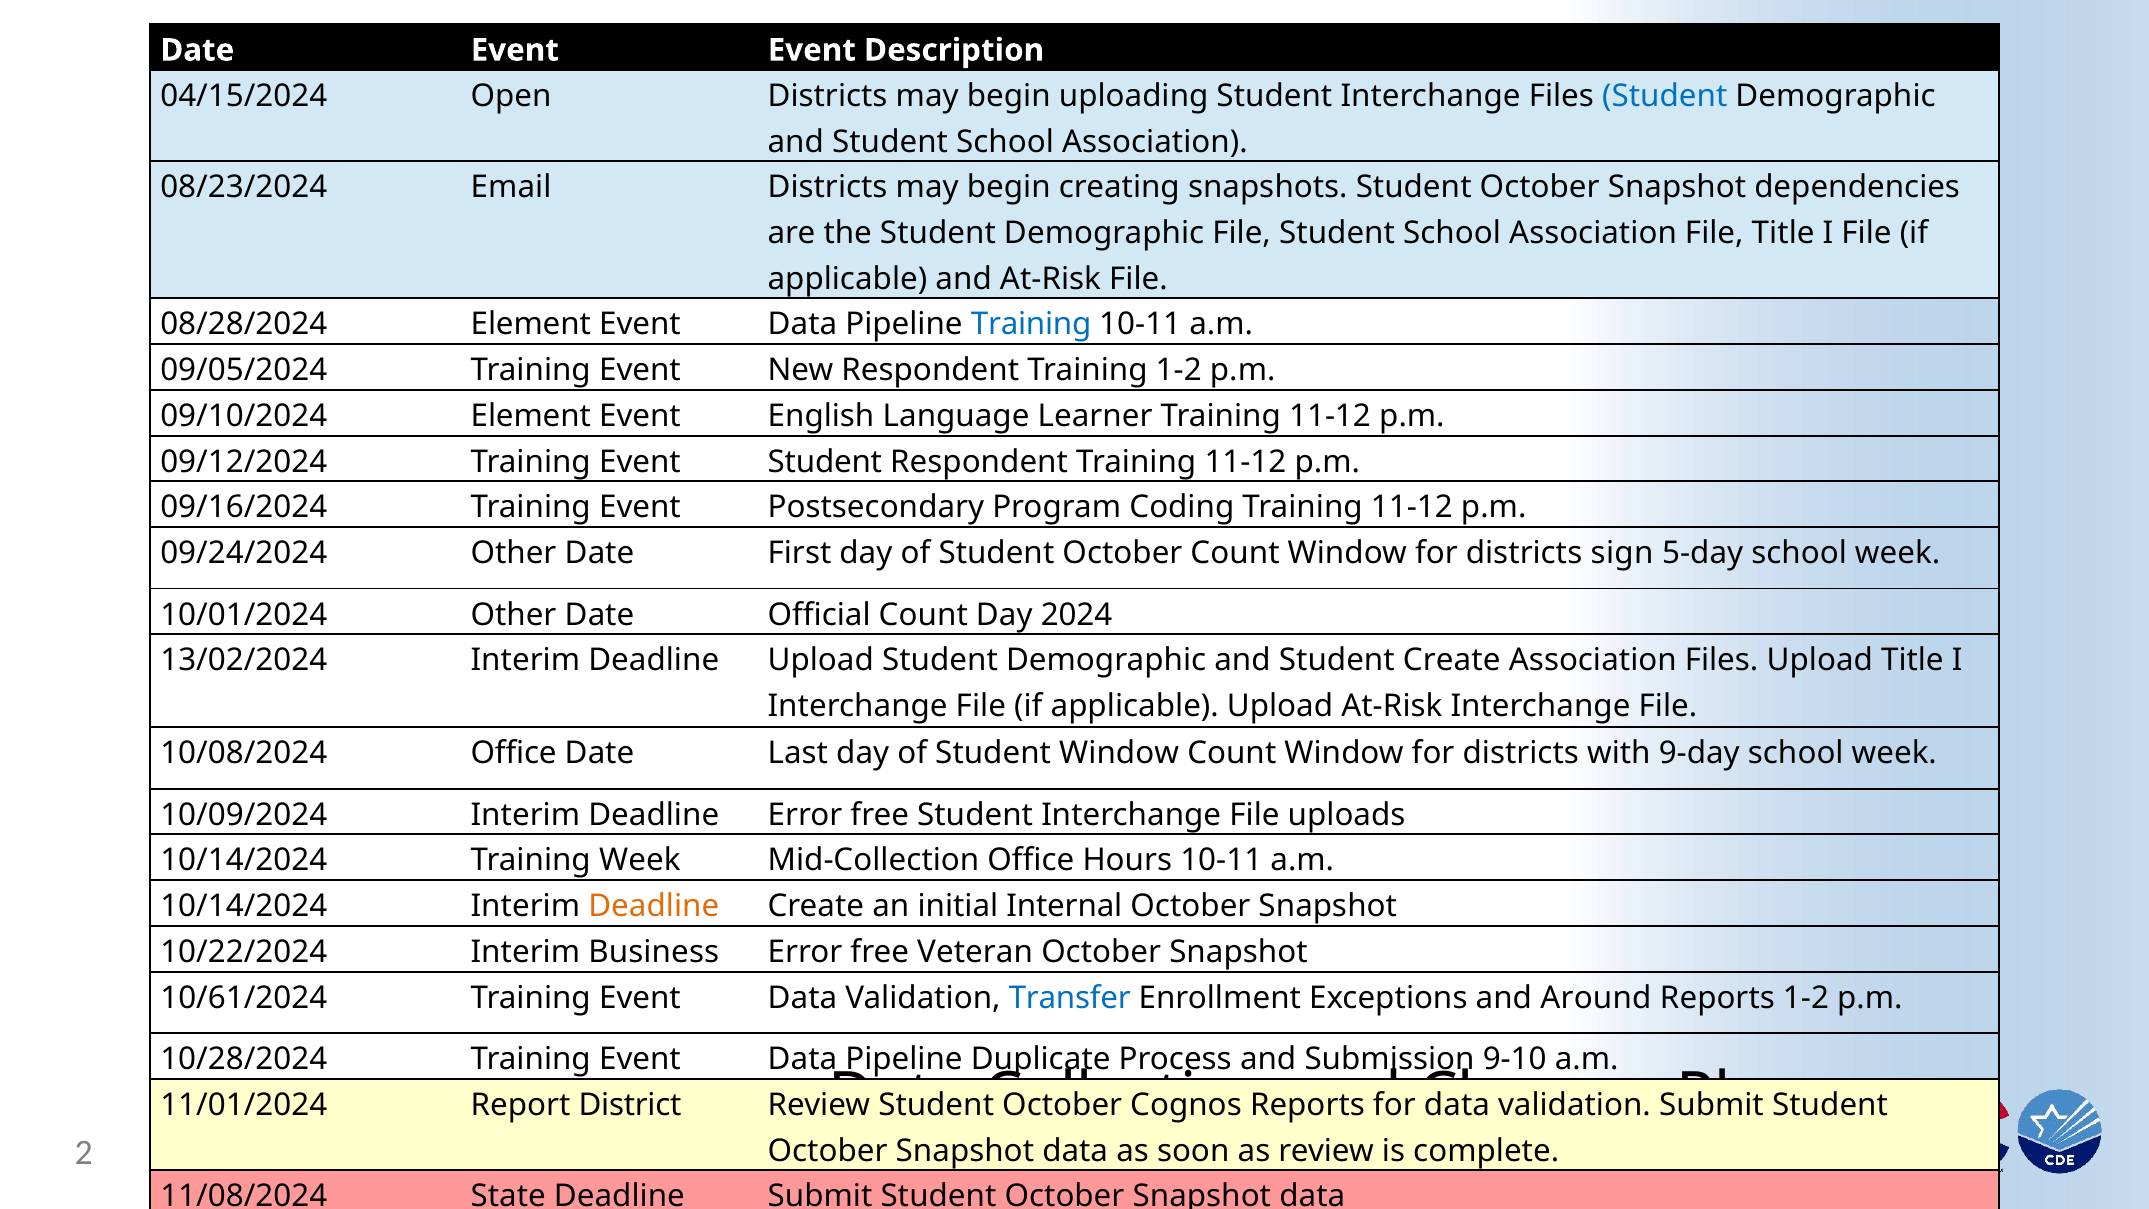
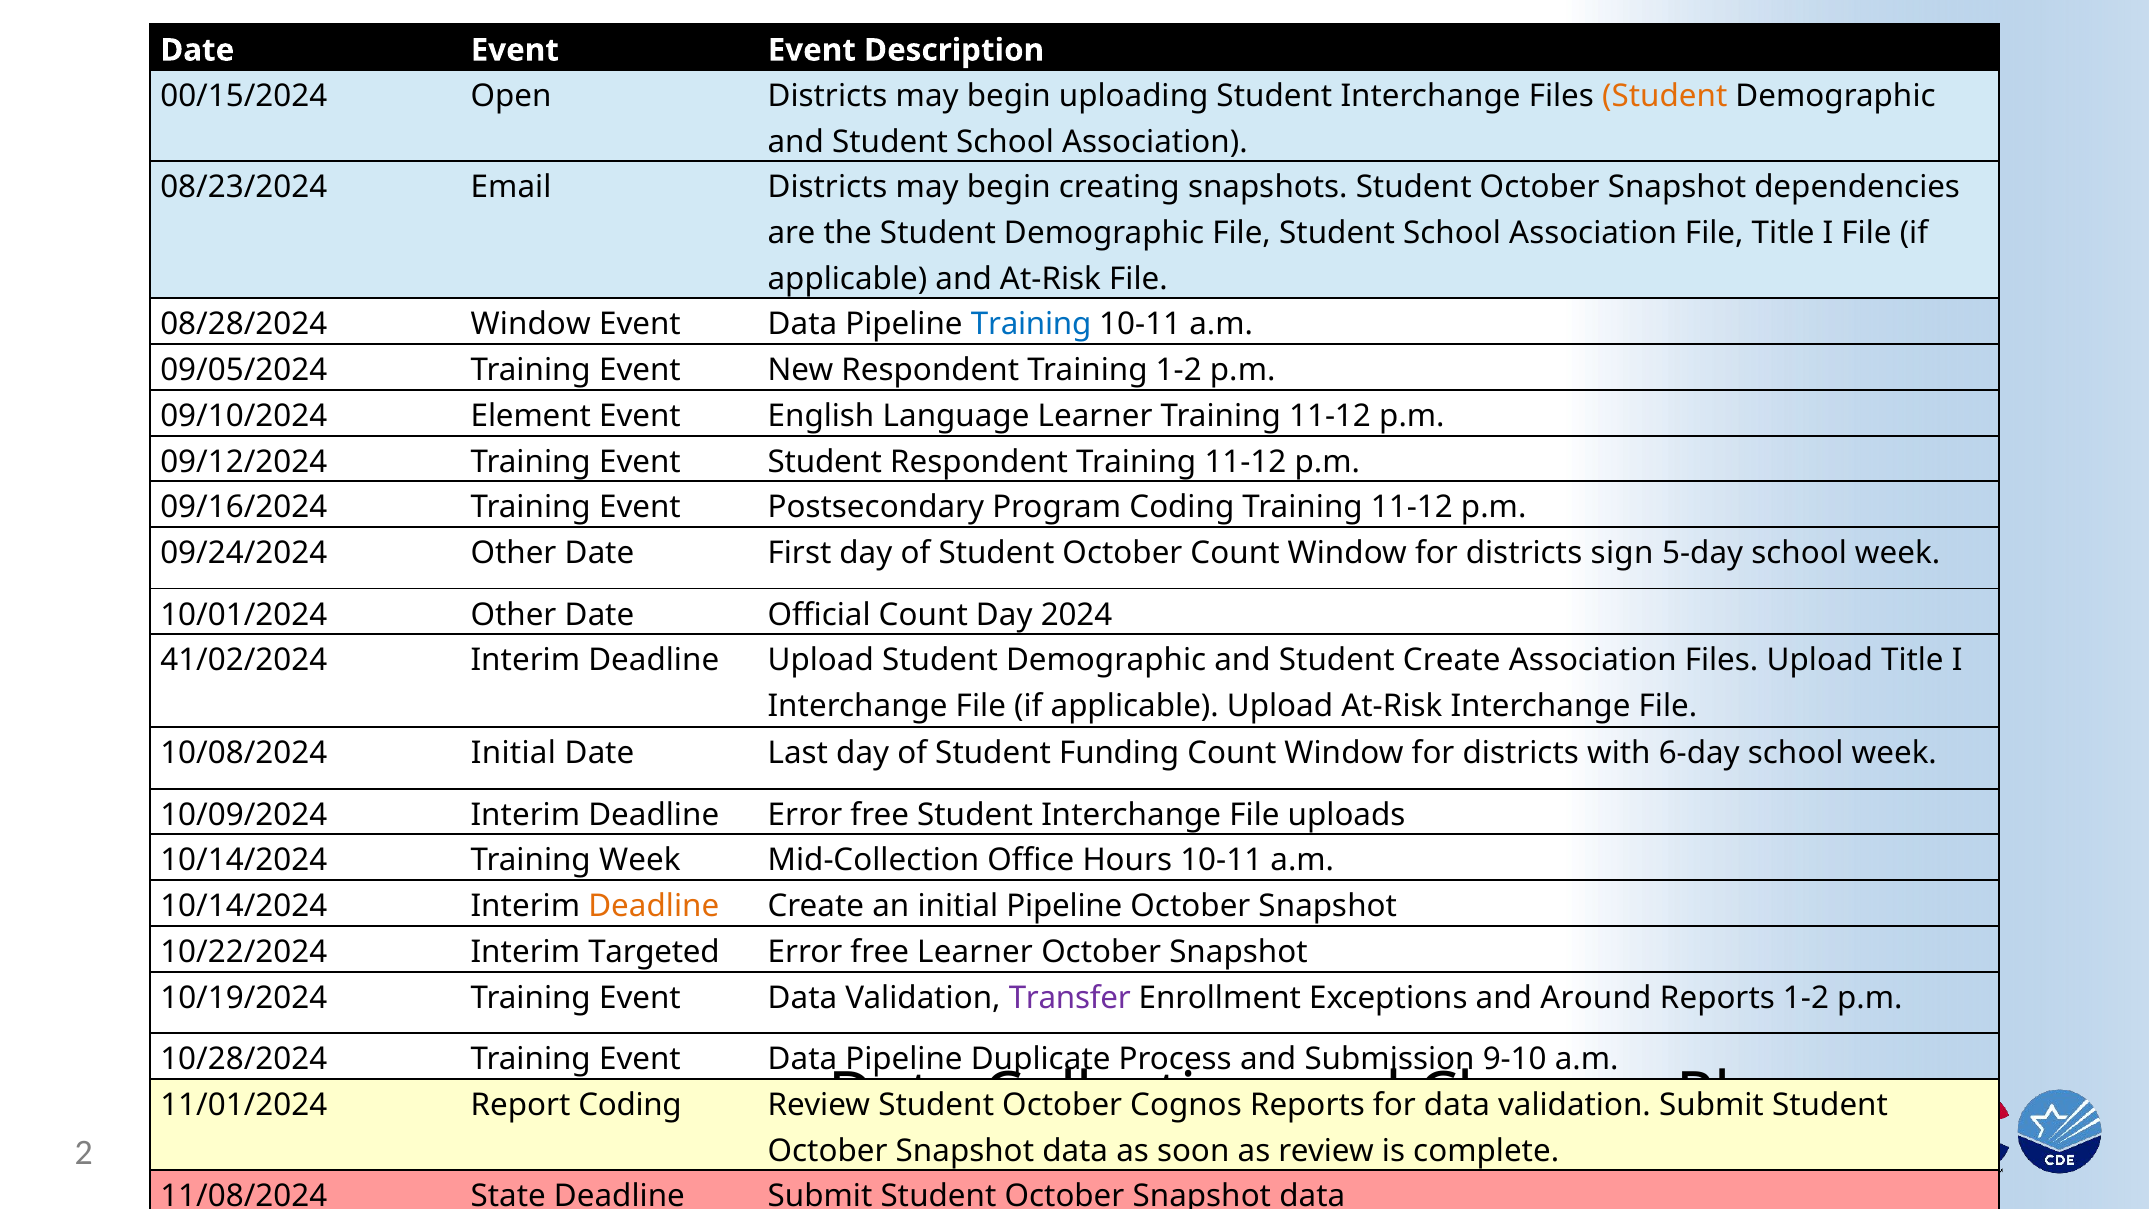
04/15/2024: 04/15/2024 -> 00/15/2024
Student at (1665, 96) colour: blue -> orange
08/28/2024 Element: Element -> Window
13/02/2024: 13/02/2024 -> 41/02/2024
10/08/2024 Office: Office -> Initial
Student Window: Window -> Funding
9-day: 9-day -> 6-day
initial Internal: Internal -> Pipeline
Business: Business -> Targeted
free Veteran: Veteran -> Learner
10/61/2024: 10/61/2024 -> 10/19/2024
Transfer colour: blue -> purple
Report District: District -> Coding
